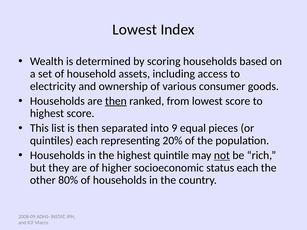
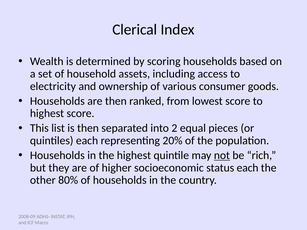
Lowest at (135, 29): Lowest -> Clerical
then at (116, 101) underline: present -> none
9: 9 -> 2
